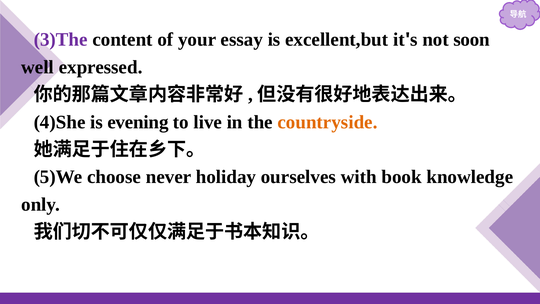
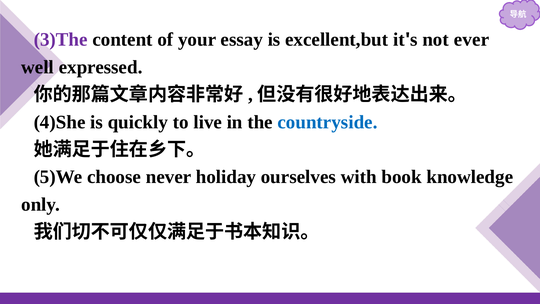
soon: soon -> ever
evening: evening -> quickly
countryside colour: orange -> blue
